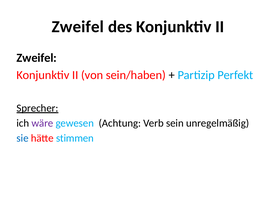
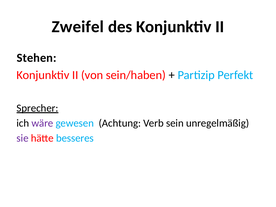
Zweifel at (37, 58): Zweifel -> Stehen
sie colour: blue -> purple
stimmen: stimmen -> besseres
